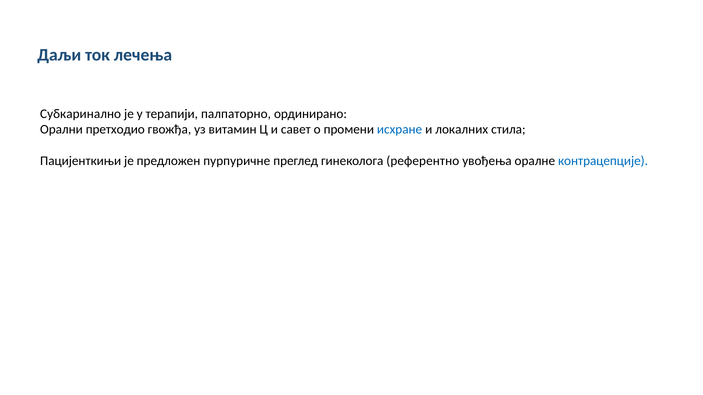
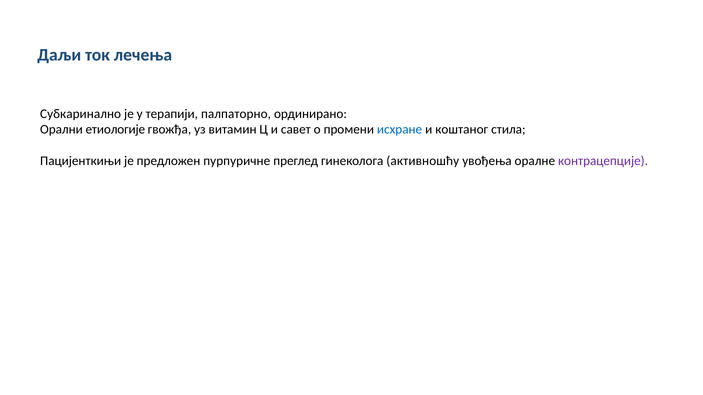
претходио: претходио -> етиологије
локалних: локалних -> коштаног
референтно: референтно -> активношћу
контрацепције colour: blue -> purple
